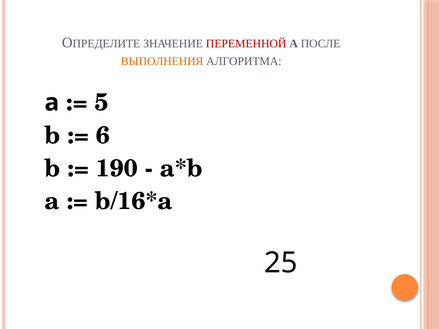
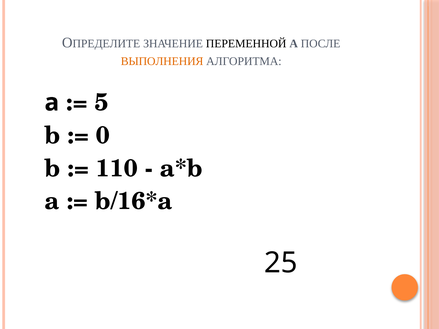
ПЕРЕМЕННОЙ colour: red -> black
6: 6 -> 0
190: 190 -> 110
